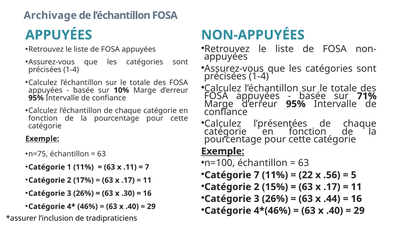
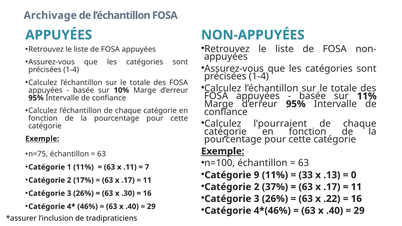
sur 71%: 71% -> 11%
l’présentées: l’présentées -> l’pourraient
Catégorie 7: 7 -> 9
22: 22 -> 33
.56: .56 -> .13
5: 5 -> 0
15%: 15% -> 37%
.44: .44 -> .22
